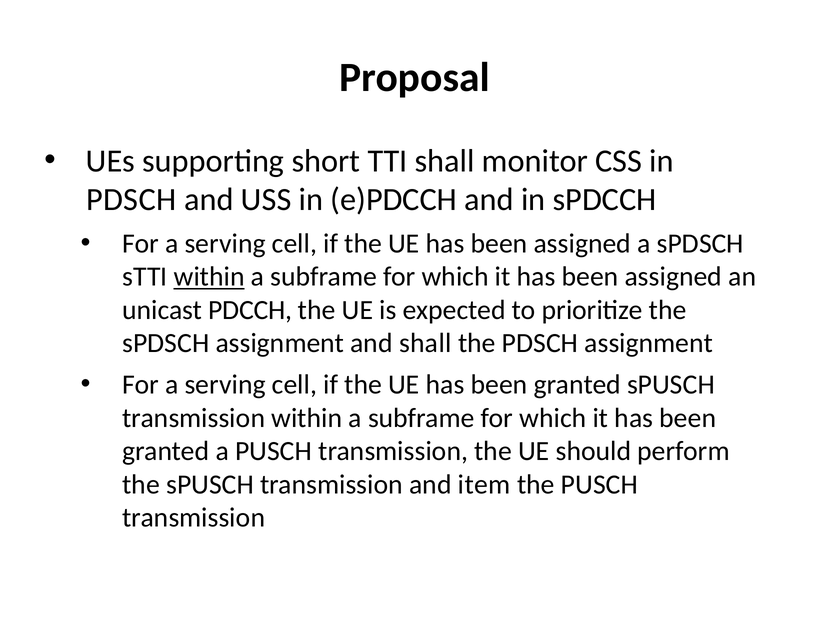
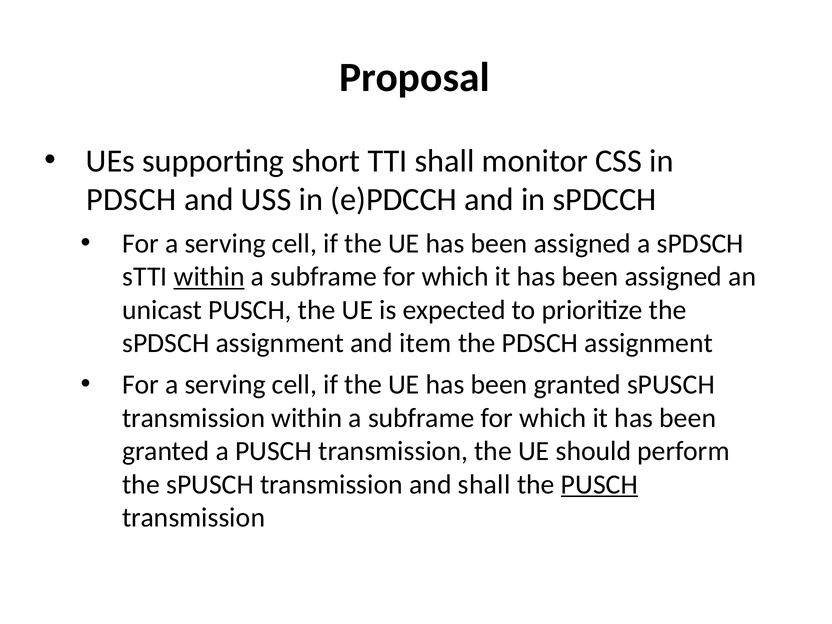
unicast PDCCH: PDCCH -> PUSCH
and shall: shall -> item
and item: item -> shall
PUSCH at (599, 484) underline: none -> present
